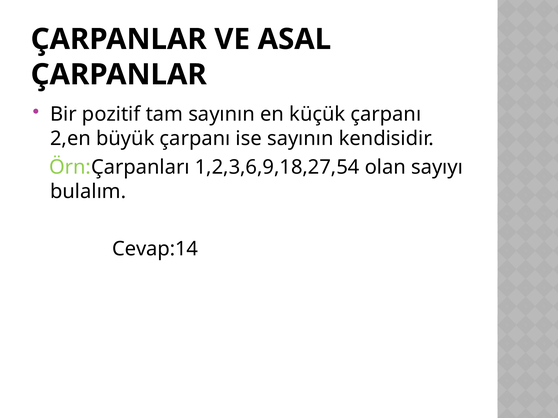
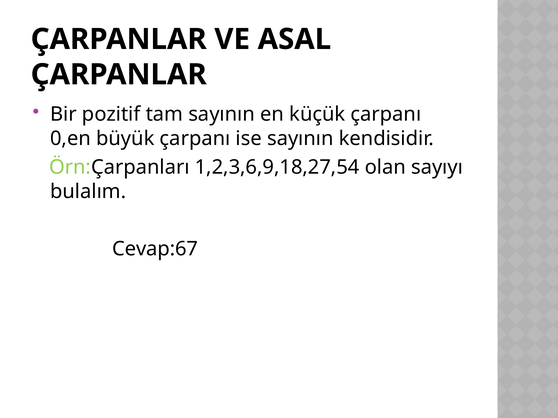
2,en: 2,en -> 0,en
Cevap:14: Cevap:14 -> Cevap:67
